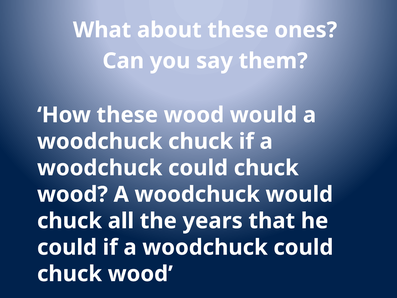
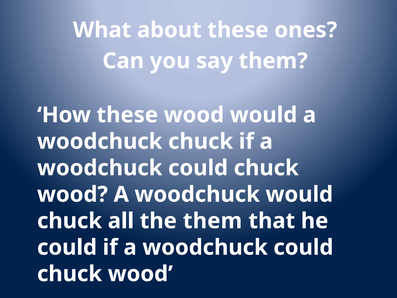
the years: years -> them
